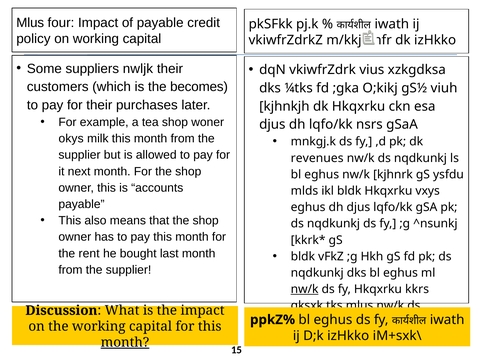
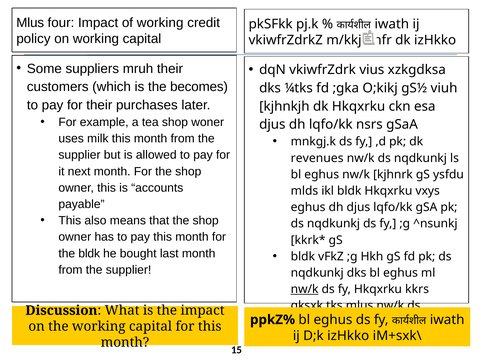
of payable: payable -> working
nwljk: nwljk -> mruh
okys: okys -> uses
the rent: rent -> bldk
month at (125, 343) underline: present -> none
